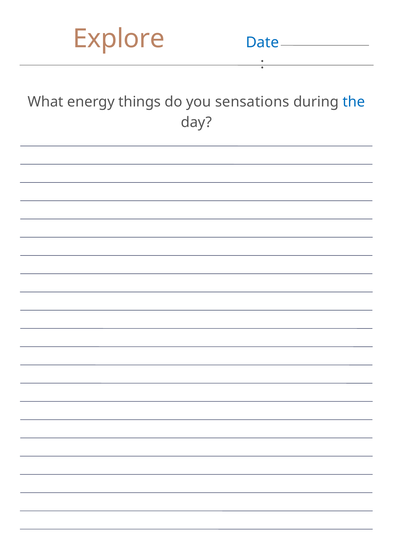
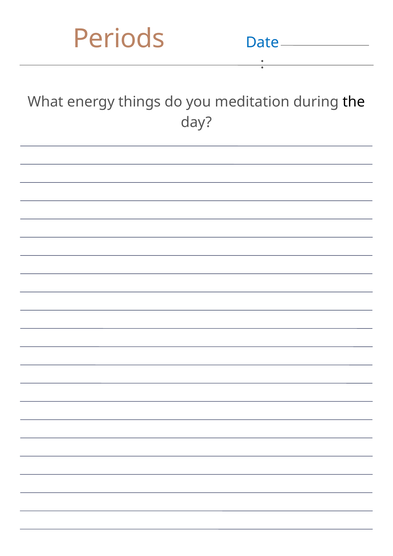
Explore: Explore -> Periods
sensations: sensations -> meditation
the colour: blue -> black
